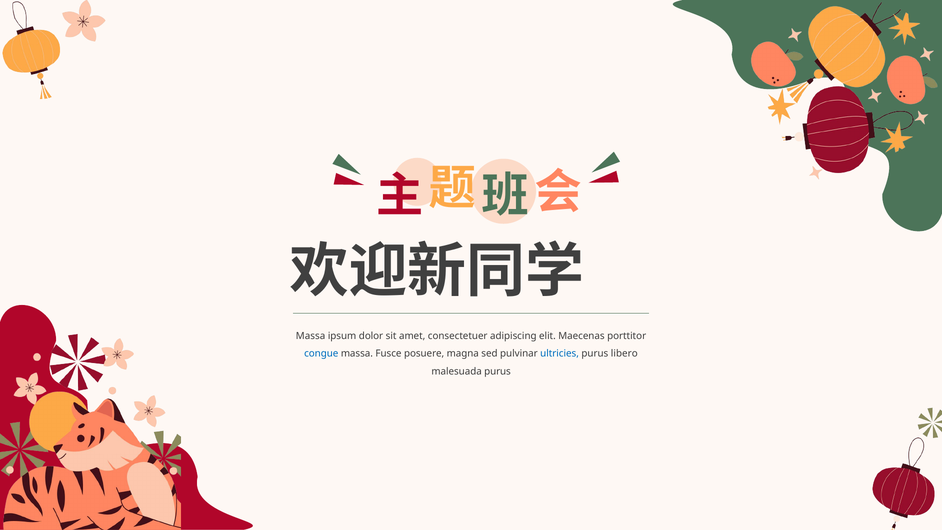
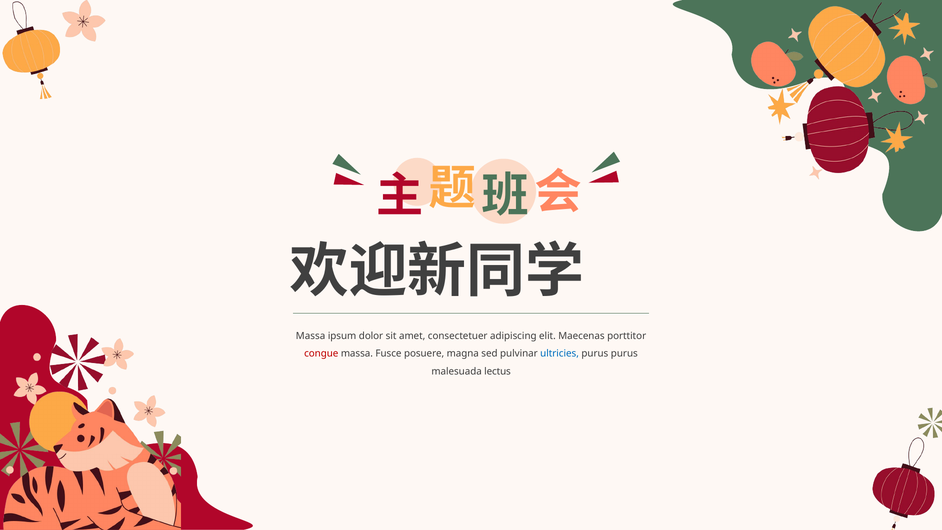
congue colour: blue -> red
purus libero: libero -> purus
malesuada purus: purus -> lectus
